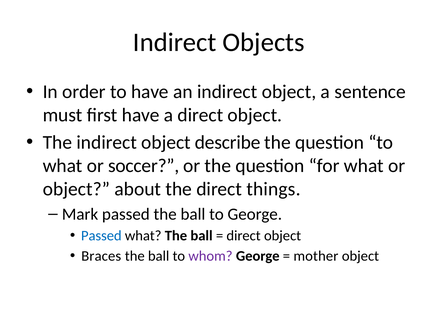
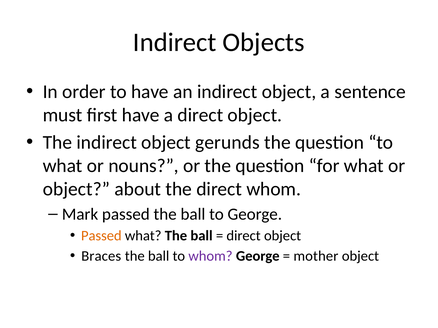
describe: describe -> gerunds
soccer: soccer -> nouns
direct things: things -> whom
Passed at (101, 236) colour: blue -> orange
